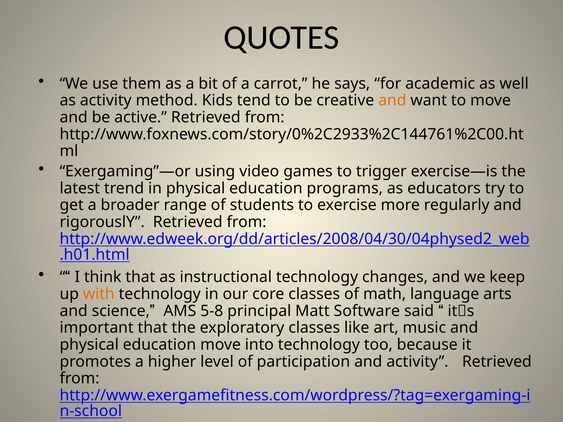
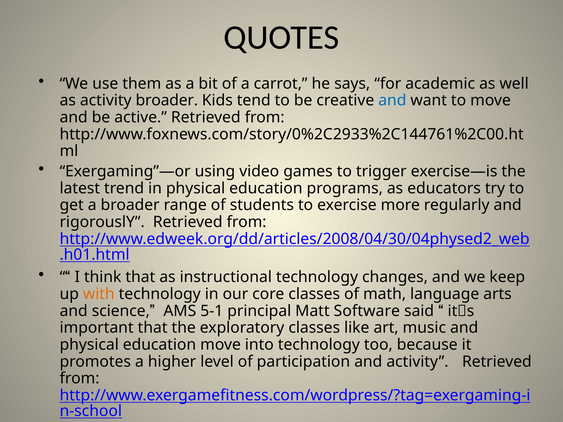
activity method: method -> broader
and at (392, 101) colour: orange -> blue
5-8: 5-8 -> 5-1
